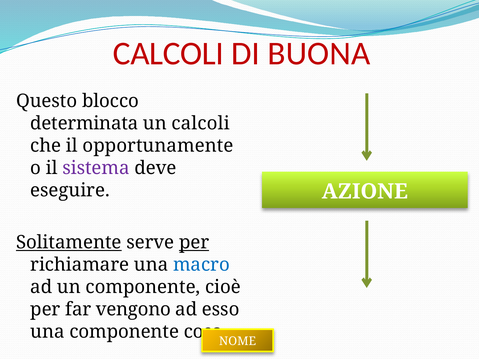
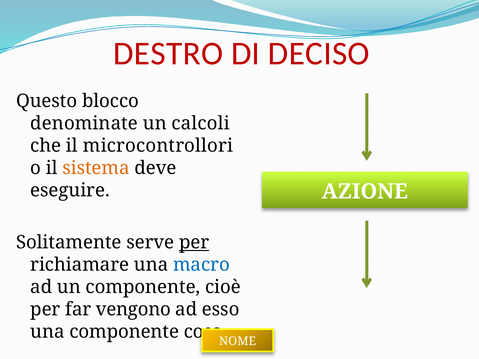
CALCOLI at (168, 53): CALCOLI -> DESTRO
BUONA: BUONA -> DECISO
determinata: determinata -> denominate
opportunamente: opportunamente -> microcontrollori
sistema colour: purple -> orange
Solitamente underline: present -> none
